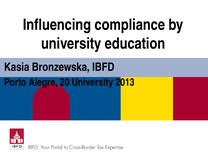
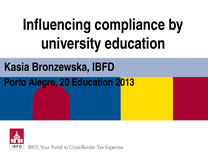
20 University: University -> Education
